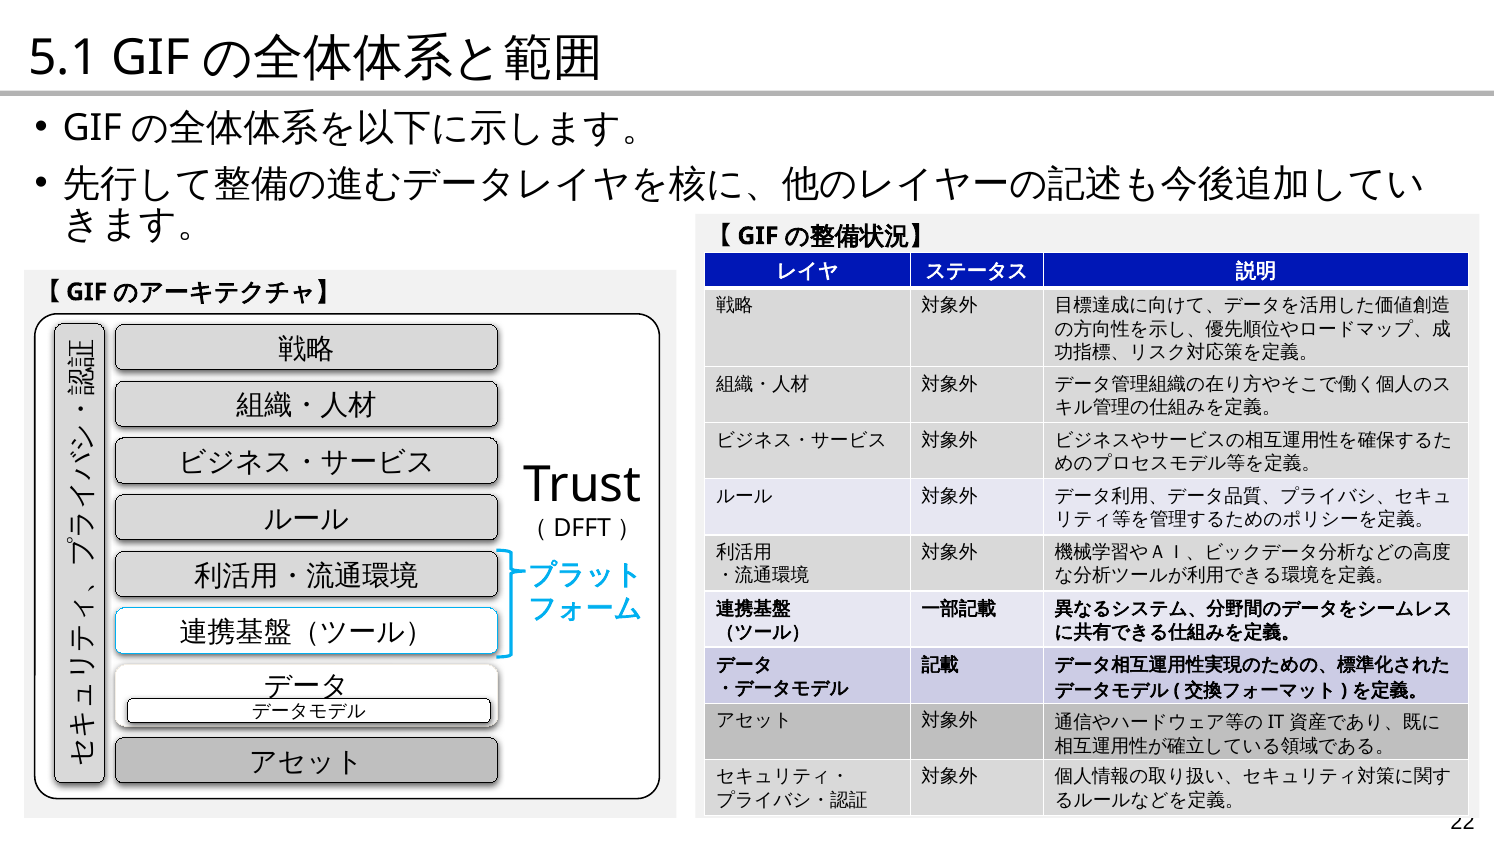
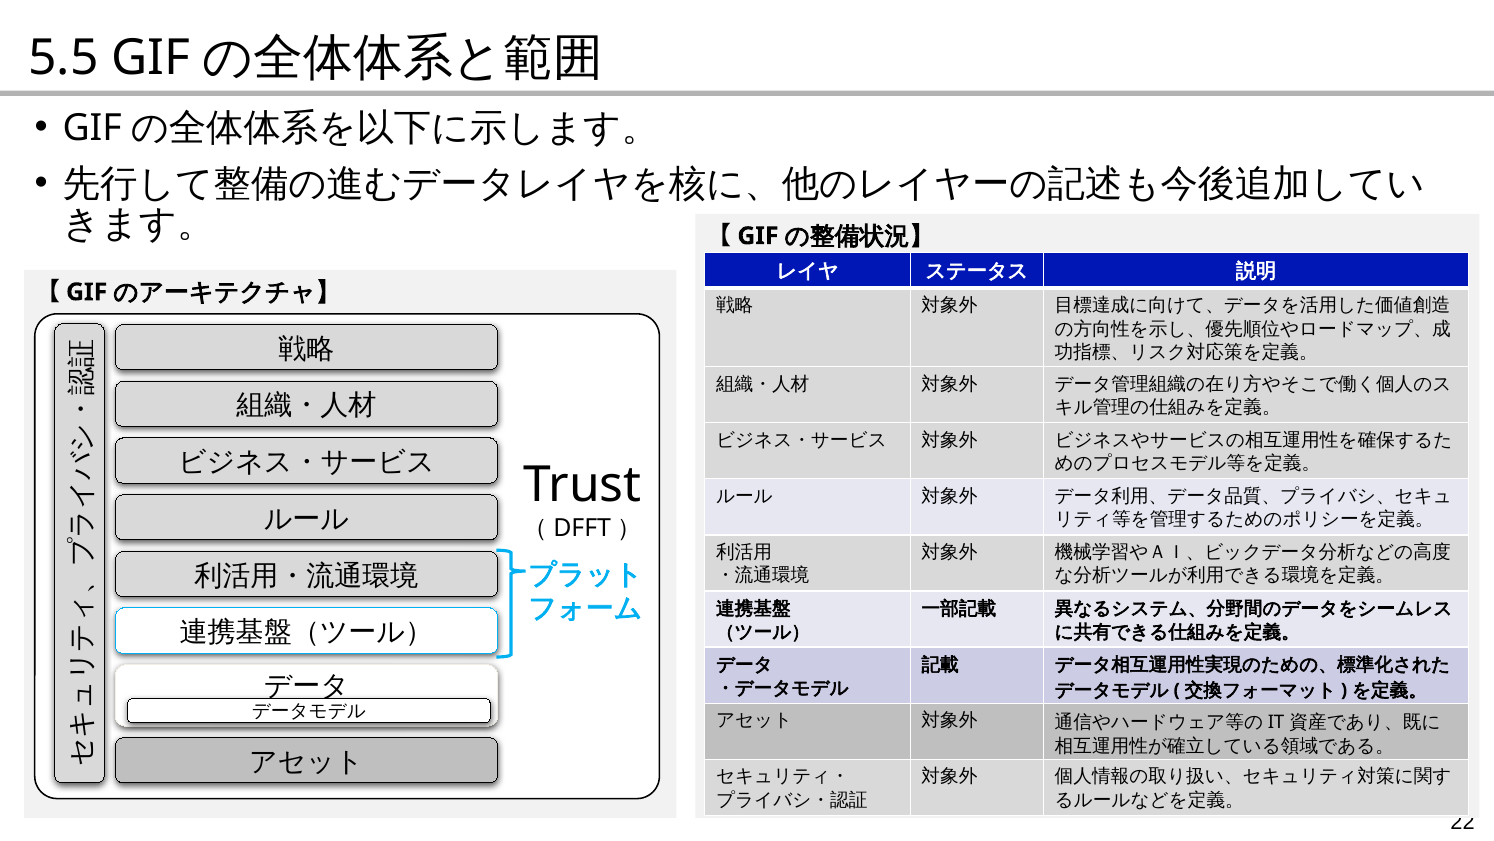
5.1: 5.1 -> 5.5
